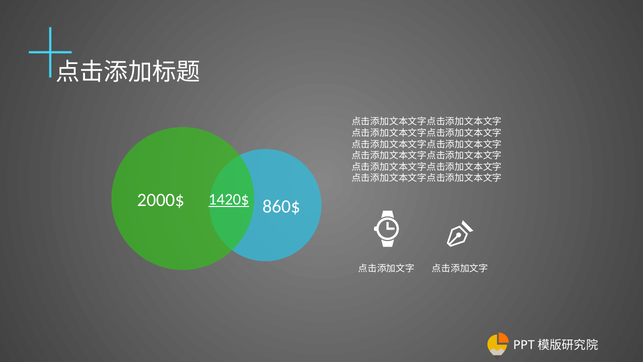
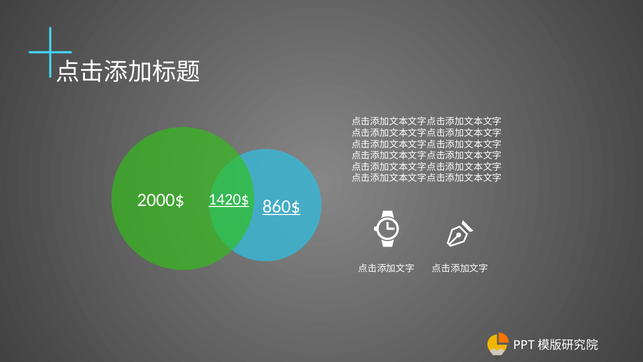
860$ underline: none -> present
